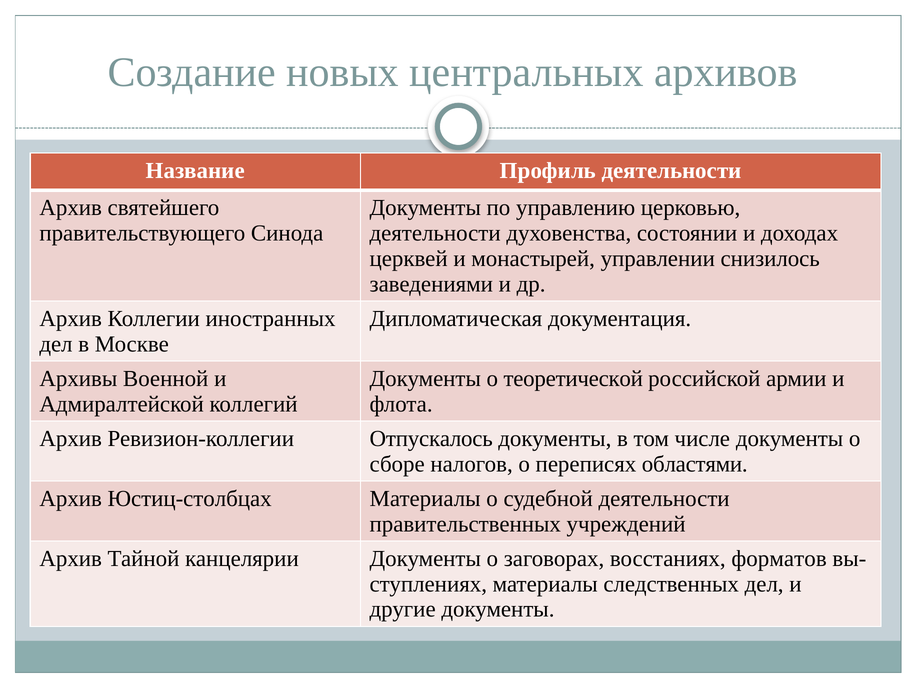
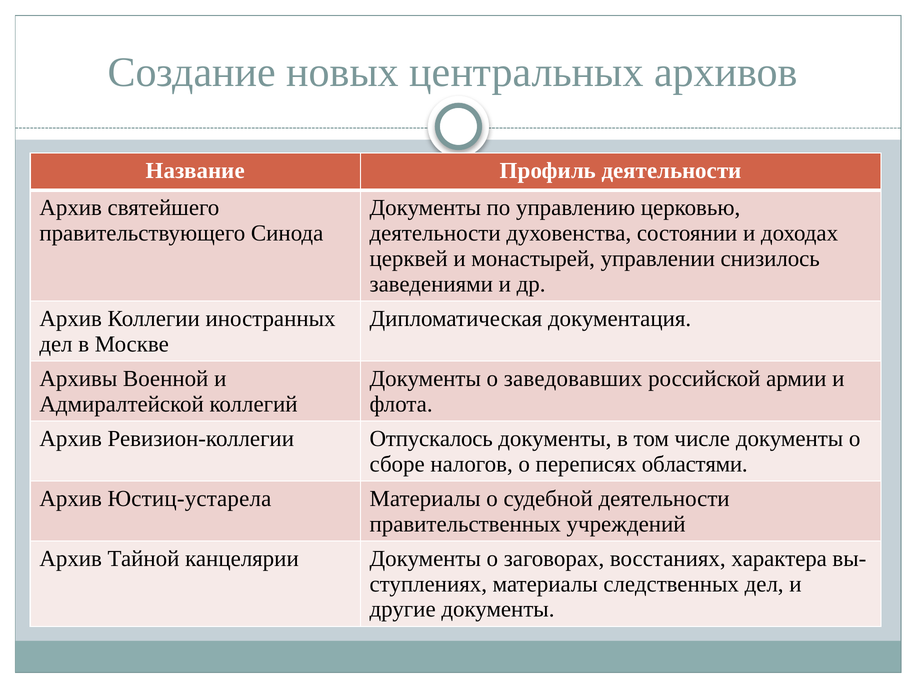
теоретической: теоретической -> заведовавших
Юстиц-столбцах: Юстиц-столбцах -> Юстиц-устарела
форматов: форматов -> характера
